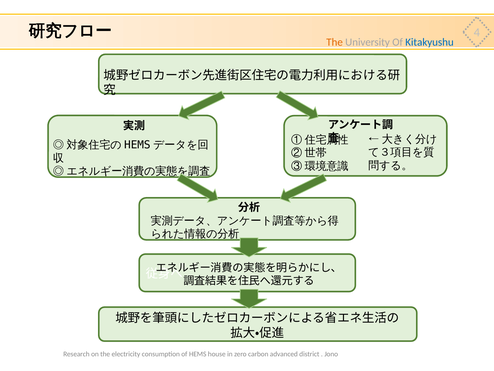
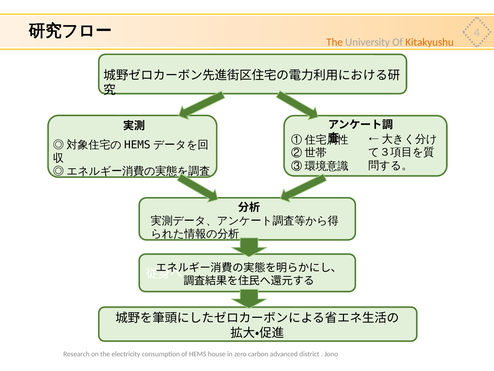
Kitakyushu colour: blue -> orange
